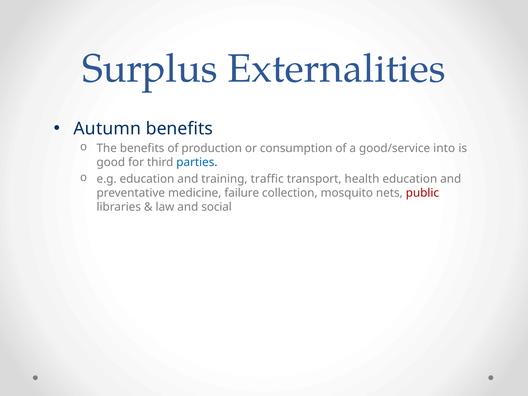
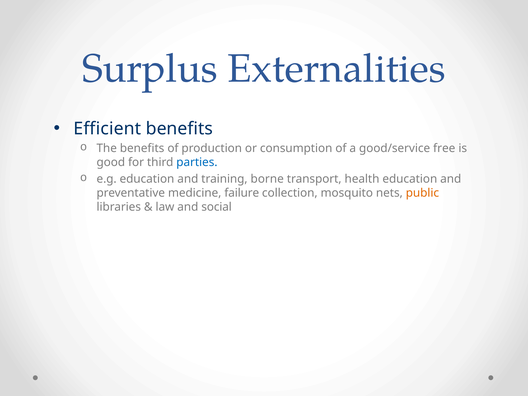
Autumn: Autumn -> Efficient
into: into -> free
traffic: traffic -> borne
public colour: red -> orange
